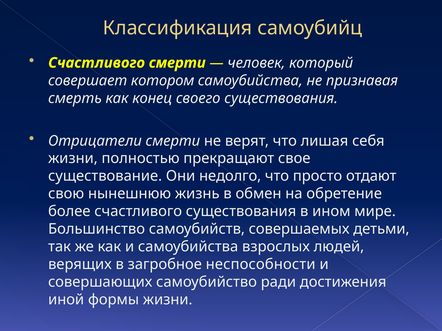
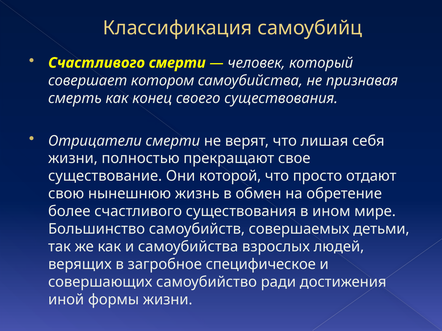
недолго: недолго -> которой
неспособности: неспособности -> специфическое
